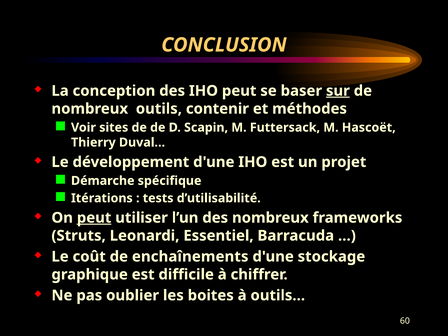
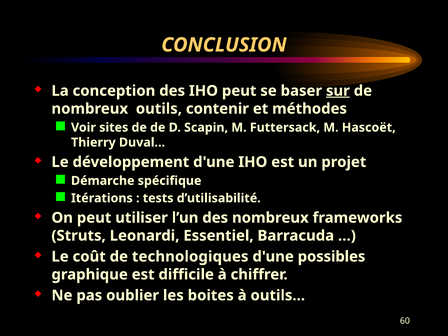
peut at (94, 218) underline: present -> none
enchaînements: enchaînements -> technologiques
stockage: stockage -> possibles
